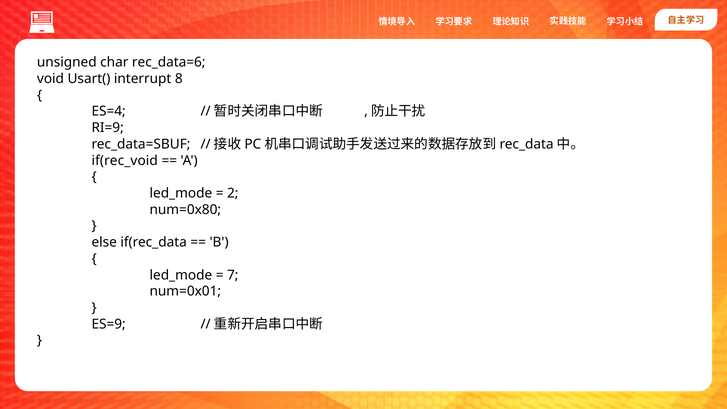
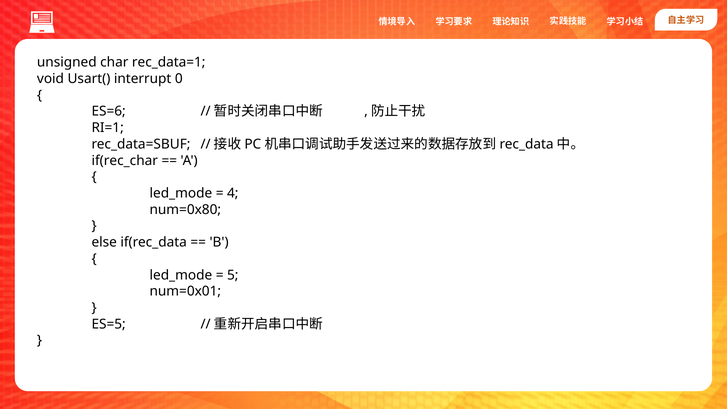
rec_data=6: rec_data=6 -> rec_data=1
8: 8 -> 0
ES=4: ES=4 -> ES=6
RI=9: RI=9 -> RI=1
if(rec_void: if(rec_void -> if(rec_char
2: 2 -> 4
7: 7 -> 5
ES=9: ES=9 -> ES=5
